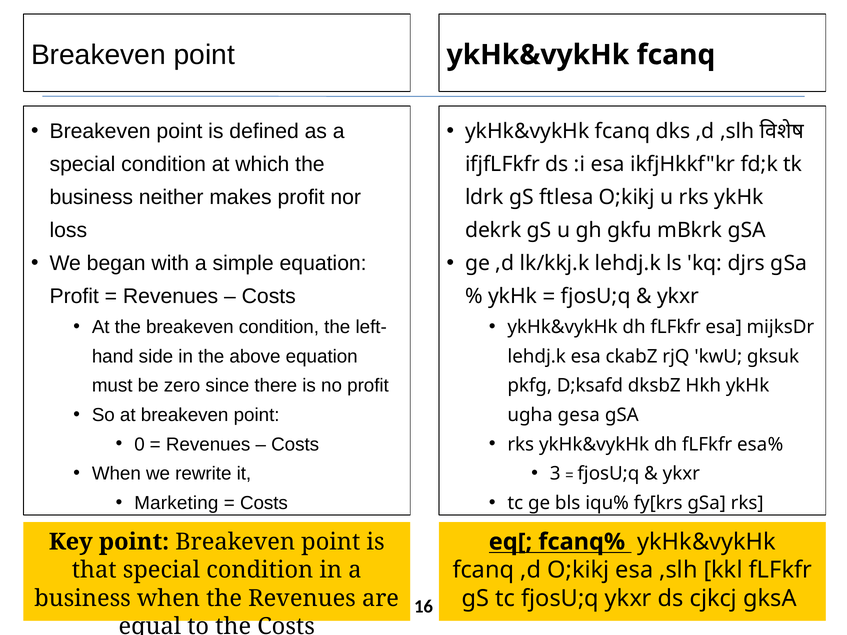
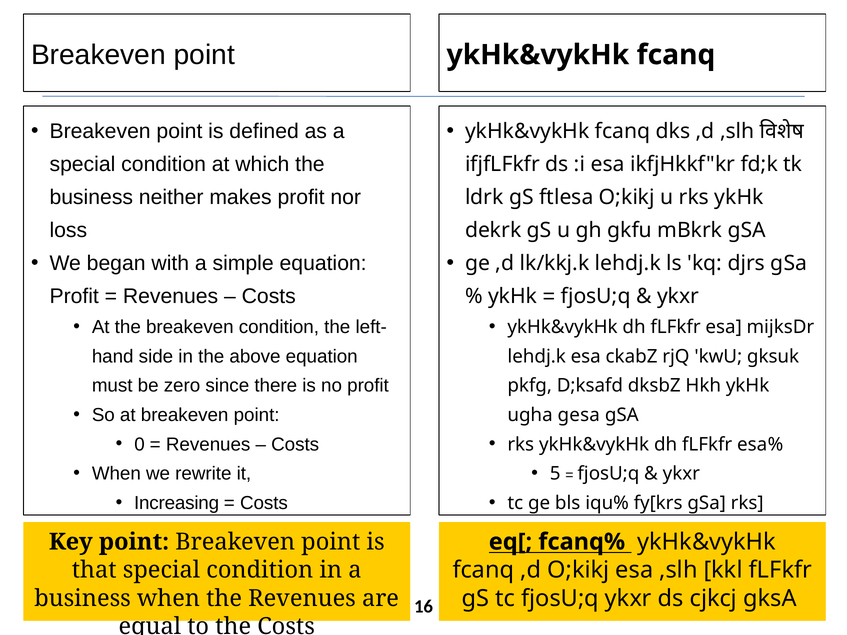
3: 3 -> 5
Marketing: Marketing -> Increasing
